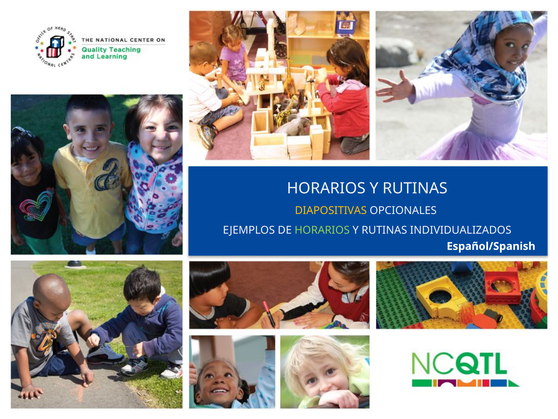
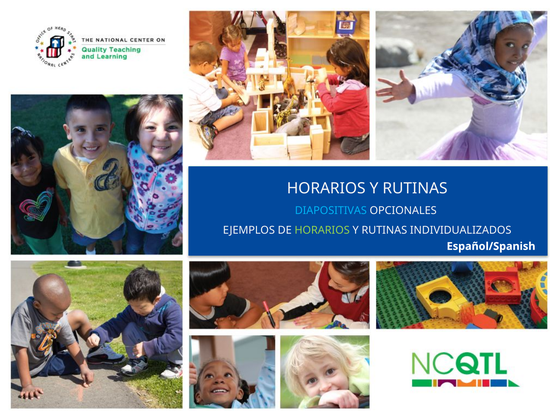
DIAPOSITIVAS colour: yellow -> light blue
